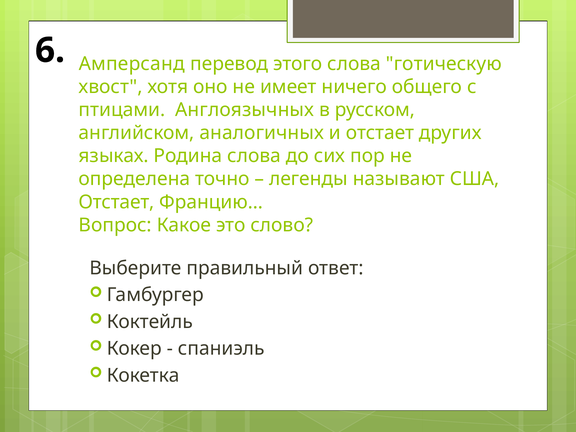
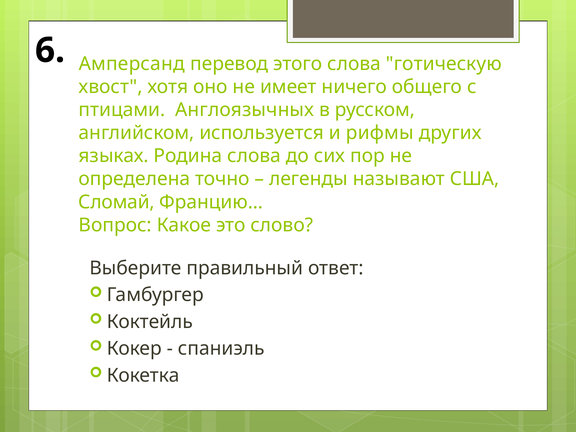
аналогичных: аналогичных -> используется
и отстает: отстает -> рифмы
Отстает at (116, 202): Отстает -> Сломай
